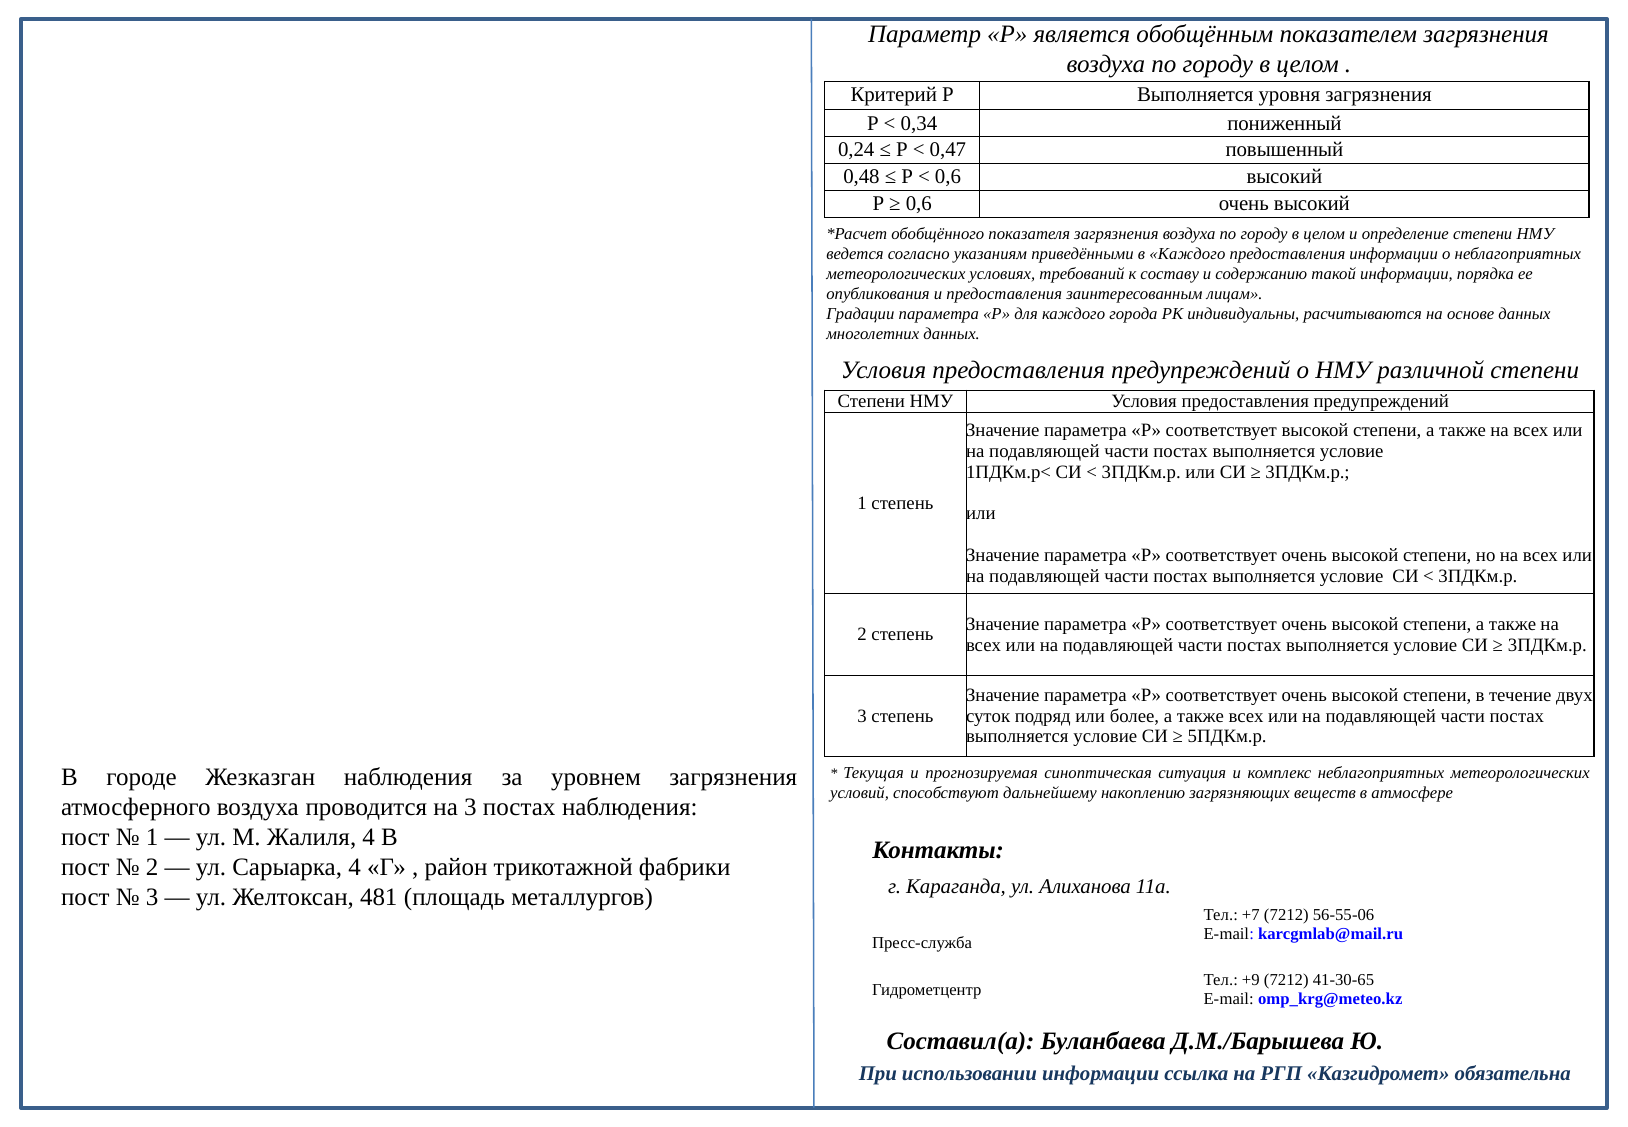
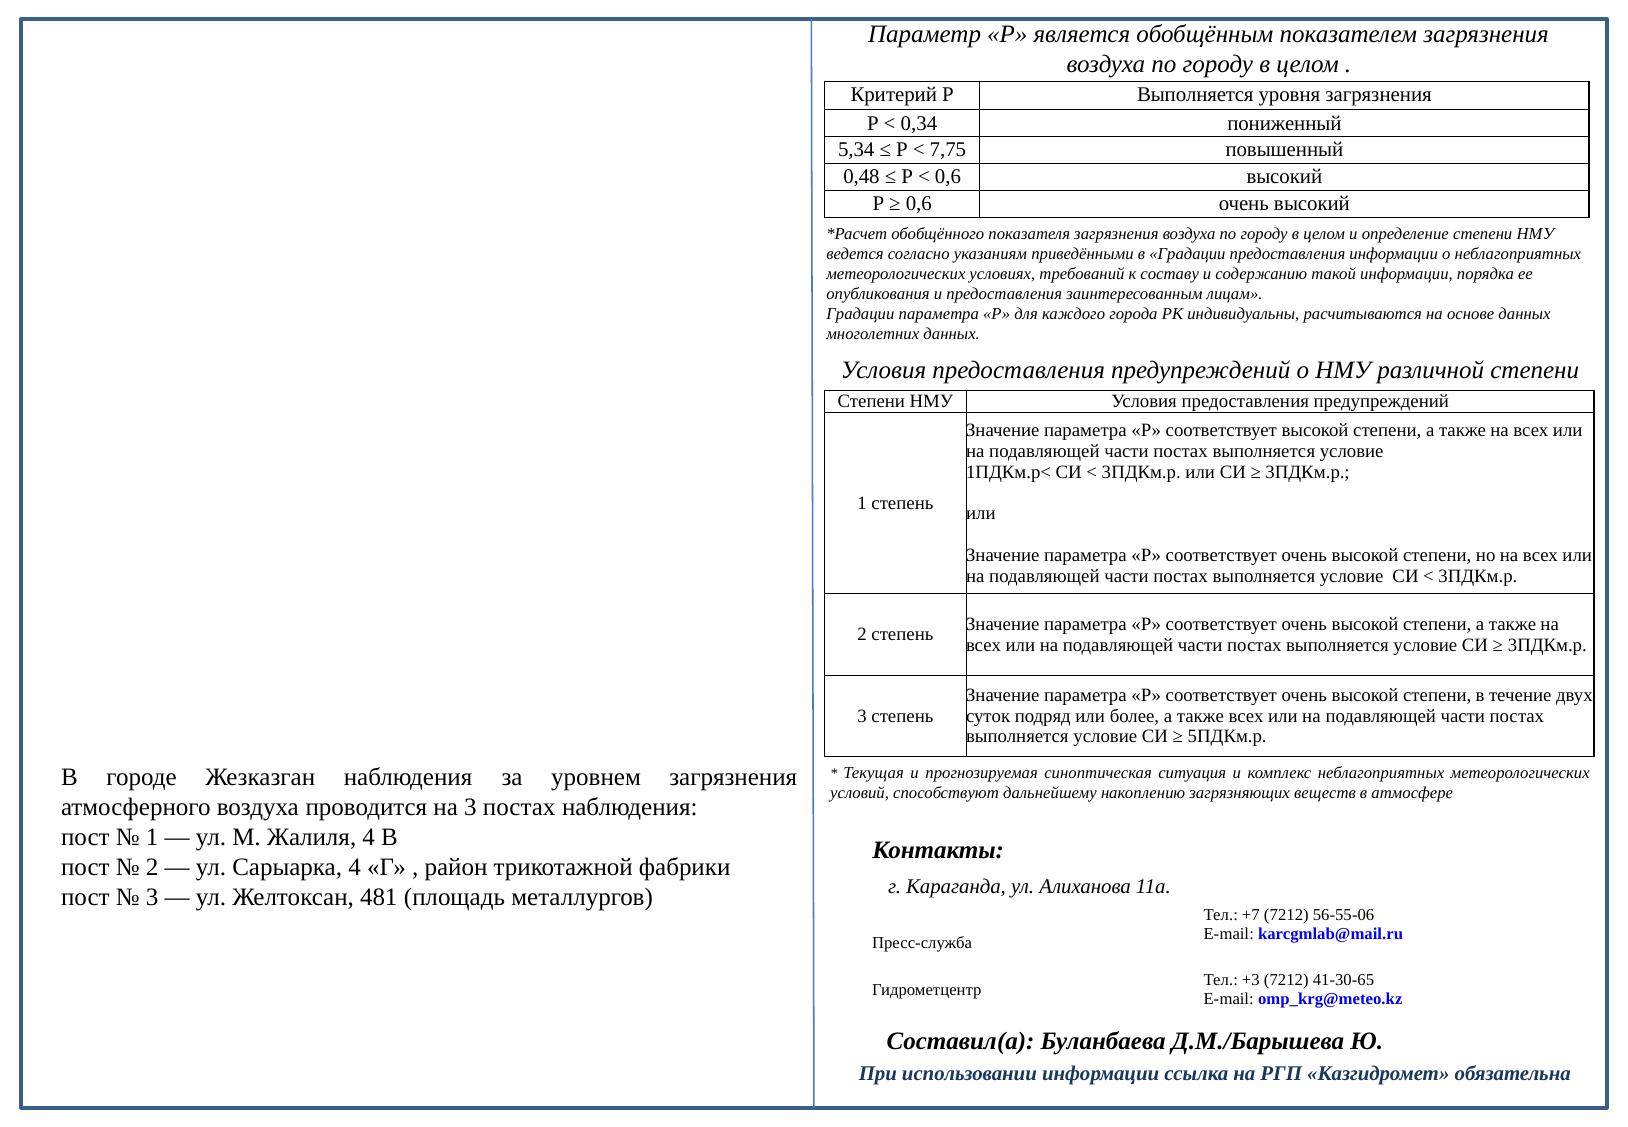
0,24: 0,24 -> 5,34
0,47: 0,47 -> 7,75
в Каждого: Каждого -> Градации
+9: +9 -> +3
